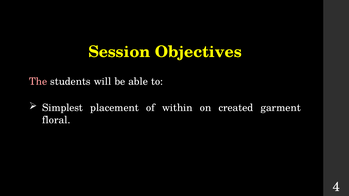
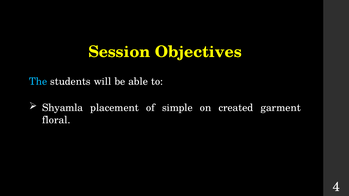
The colour: pink -> light blue
Simplest: Simplest -> Shyamla
within: within -> simple
